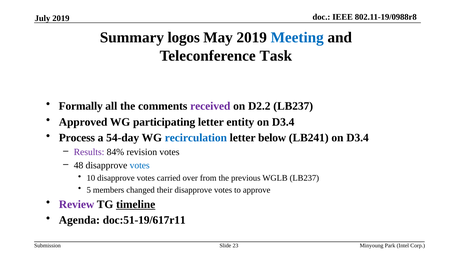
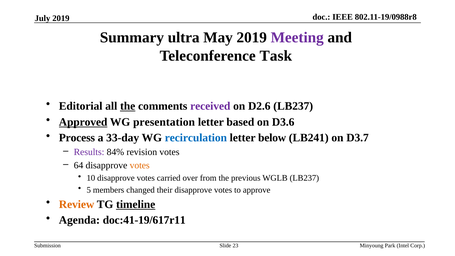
logos: logos -> ultra
Meeting colour: blue -> purple
Formally: Formally -> Editorial
the at (128, 106) underline: none -> present
D2.2: D2.2 -> D2.6
Approved underline: none -> present
participating: participating -> presentation
entity: entity -> based
D3.4 at (283, 122): D3.4 -> D3.6
54-day: 54-day -> 33-day
LB241 on D3.4: D3.4 -> D3.7
48: 48 -> 64
votes at (140, 165) colour: blue -> orange
Review colour: purple -> orange
doc:51-19/617r11: doc:51-19/617r11 -> doc:41-19/617r11
